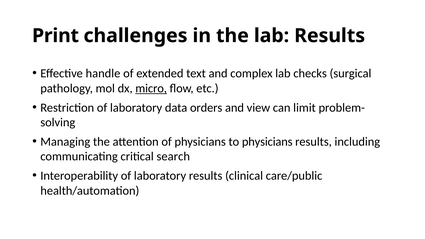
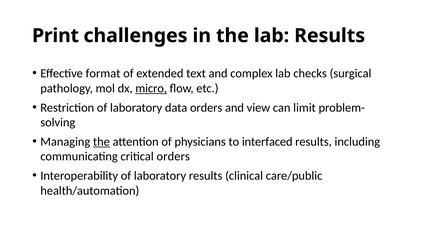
handle: handle -> format
the at (101, 142) underline: none -> present
to physicians: physicians -> interfaced
critical search: search -> orders
